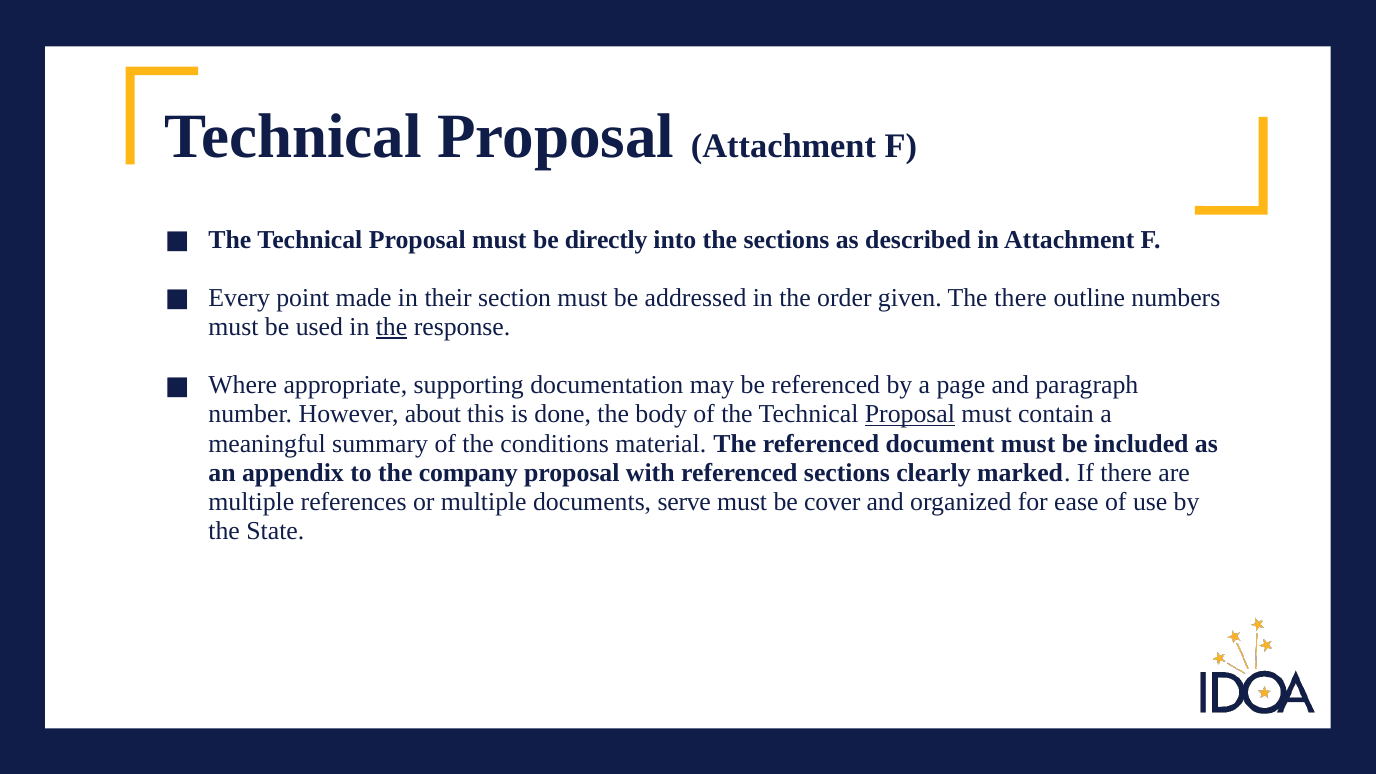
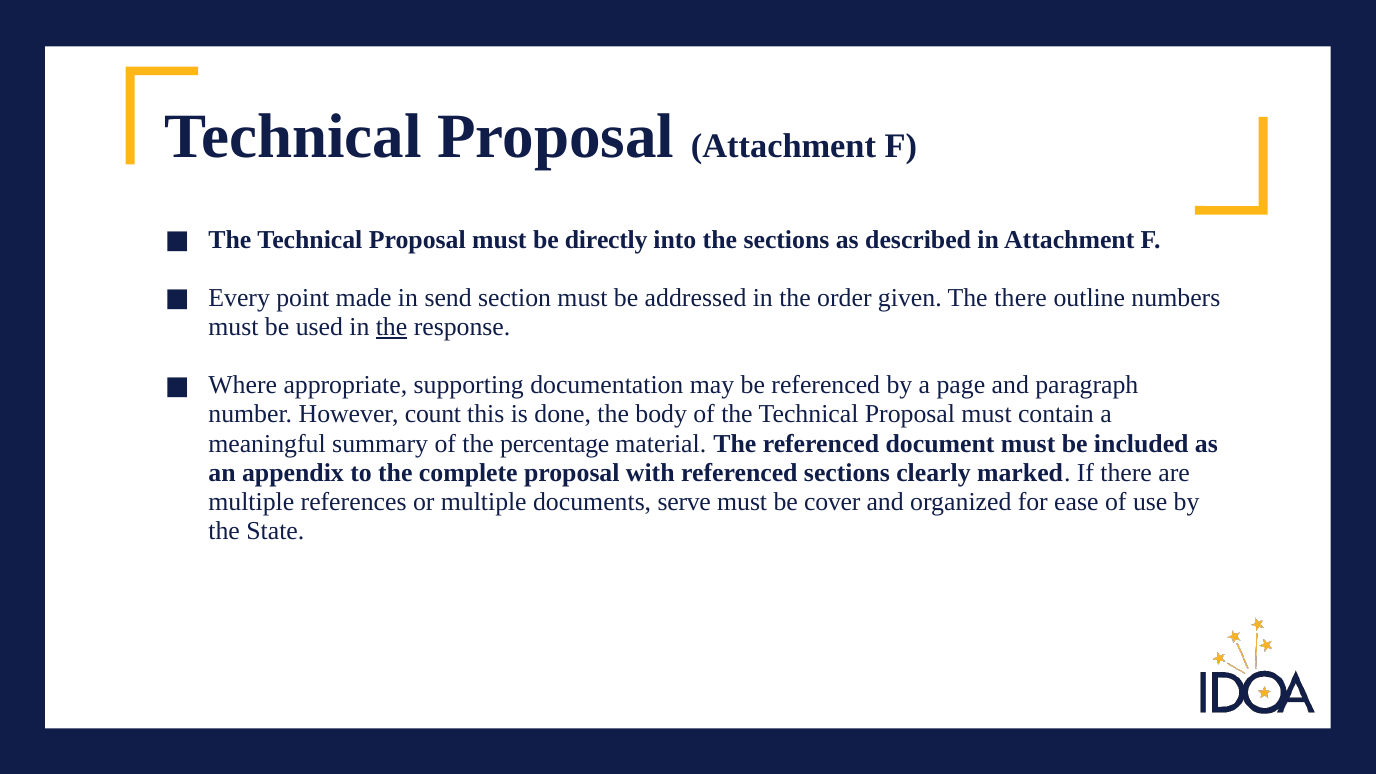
their: their -> send
about: about -> count
Proposal at (910, 414) underline: present -> none
conditions: conditions -> percentage
company: company -> complete
